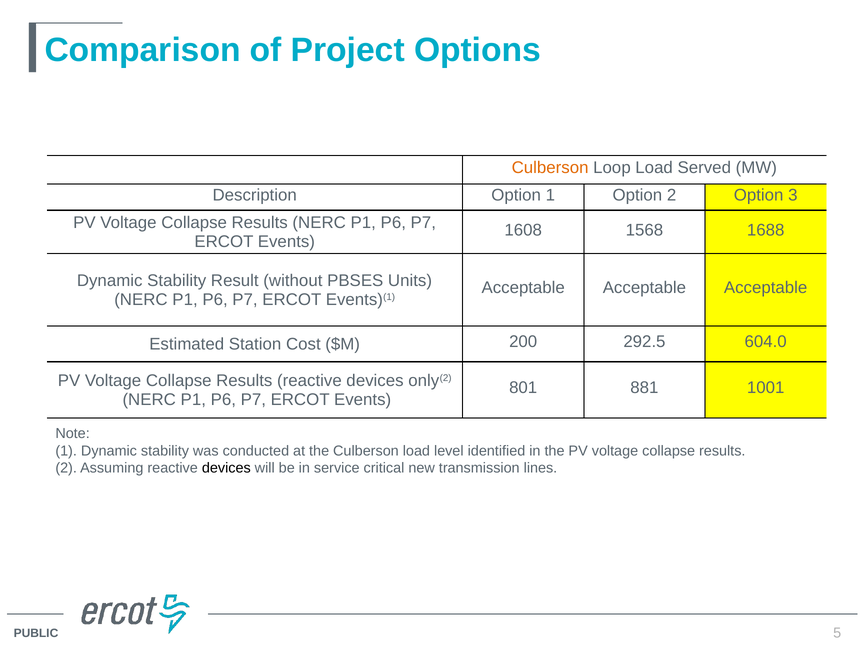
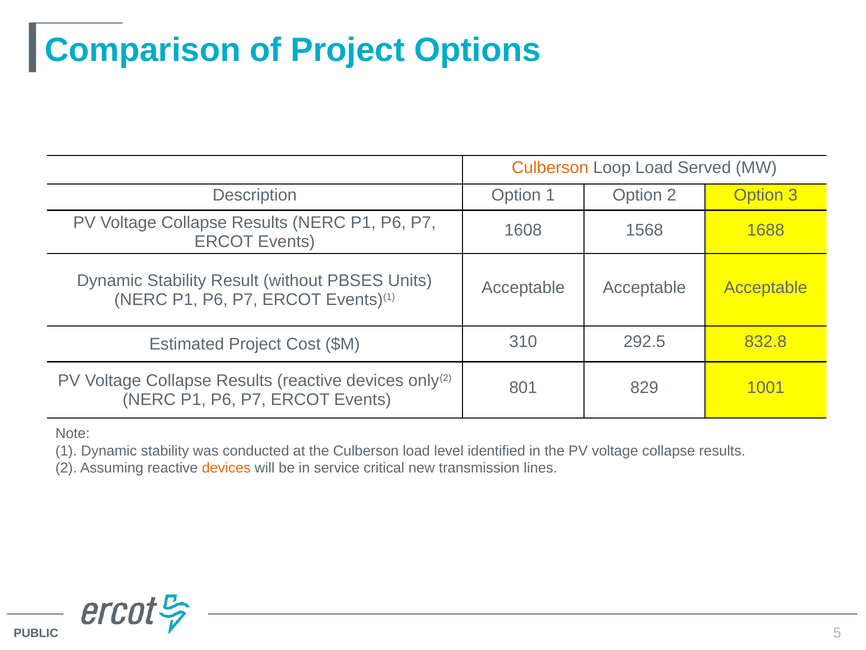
Estimated Station: Station -> Project
200: 200 -> 310
604.0: 604.0 -> 832.8
881: 881 -> 829
devices at (226, 468) colour: black -> orange
